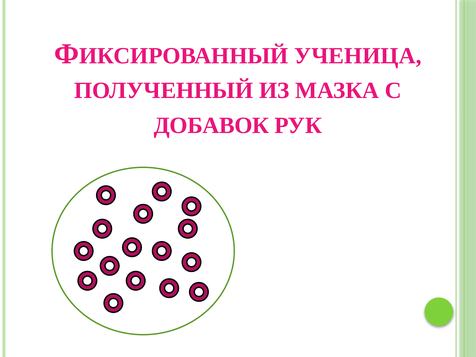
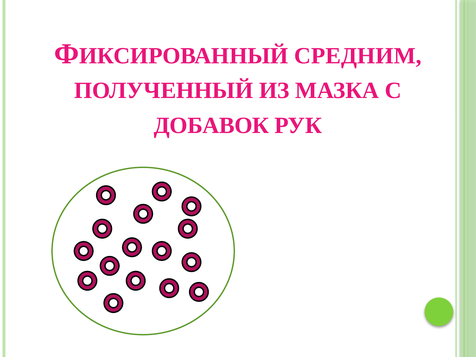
УЧЕНИЦА: УЧЕНИЦА -> СРЕДНИМ
